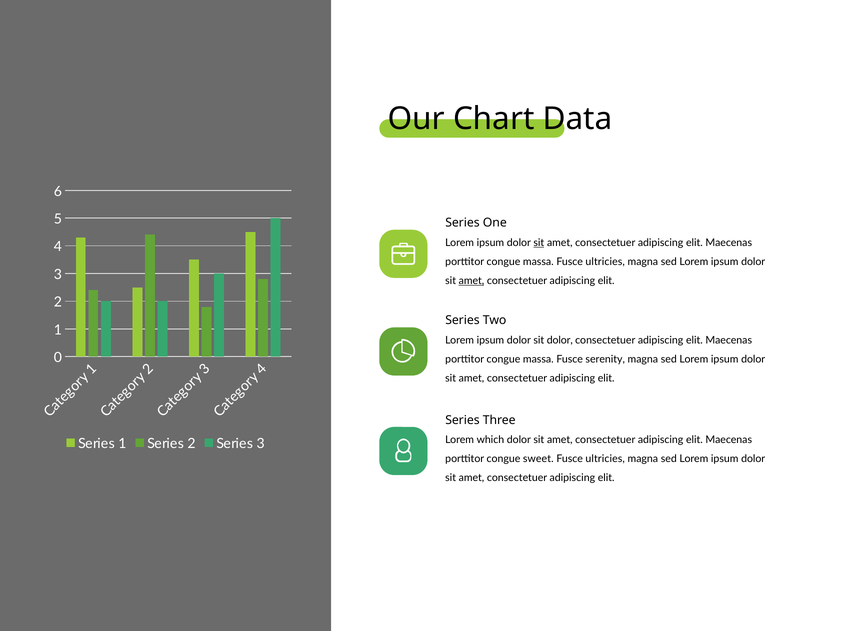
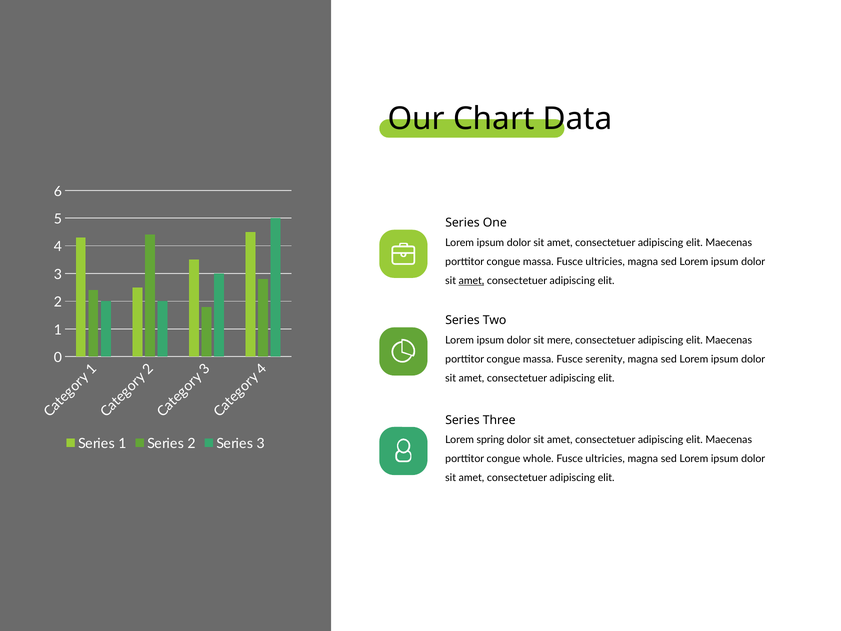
sit at (539, 243) underline: present -> none
sit dolor: dolor -> mere
which: which -> spring
sweet: sweet -> whole
